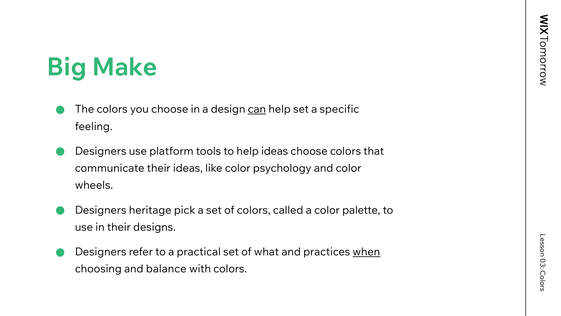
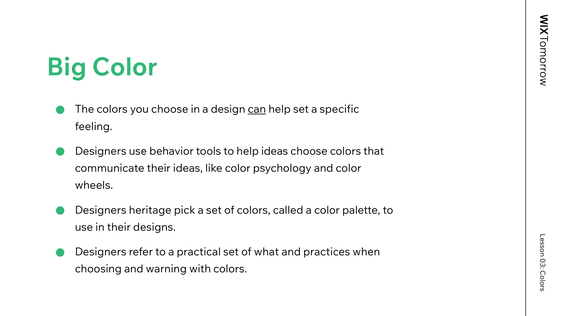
Big Make: Make -> Color
platform: platform -> behavior
when underline: present -> none
balance: balance -> warning
